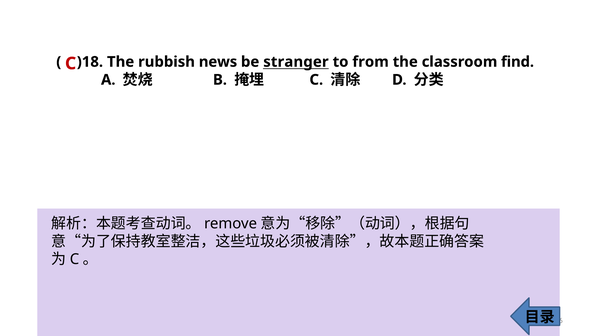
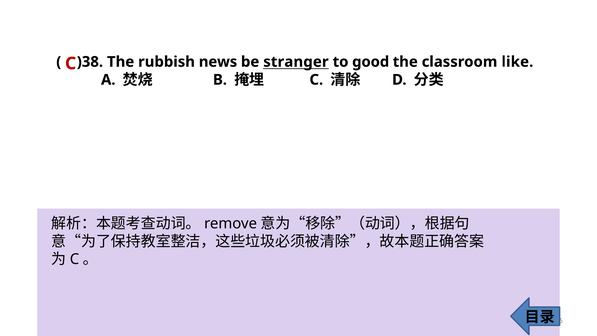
)18: )18 -> )38
from: from -> good
find: find -> like
